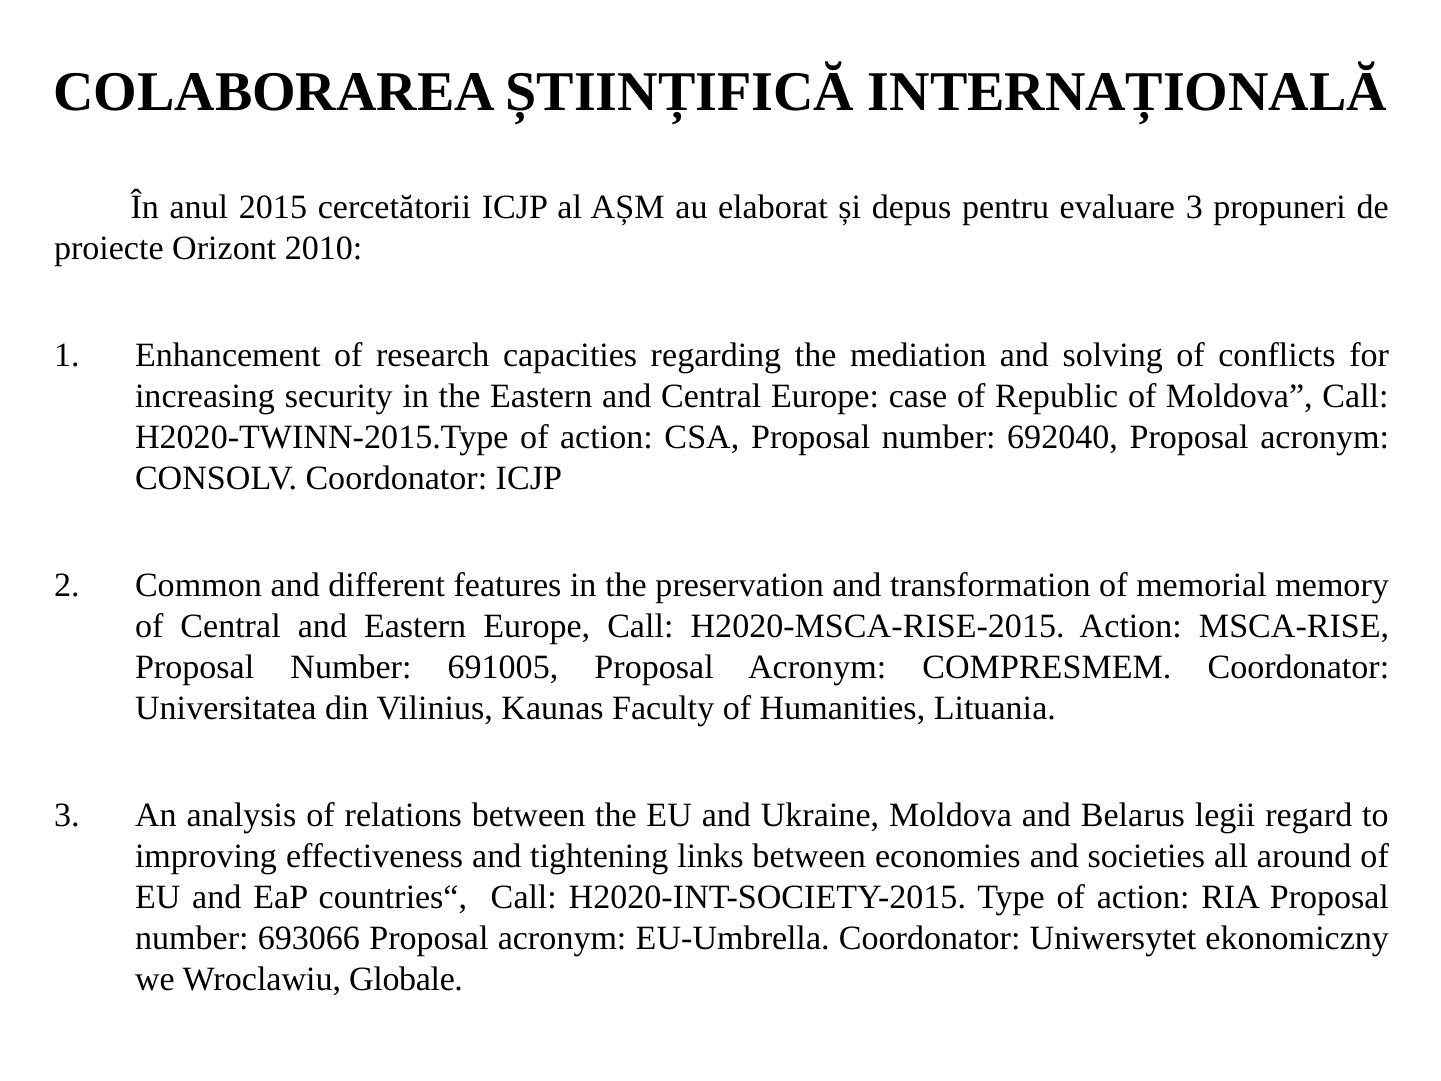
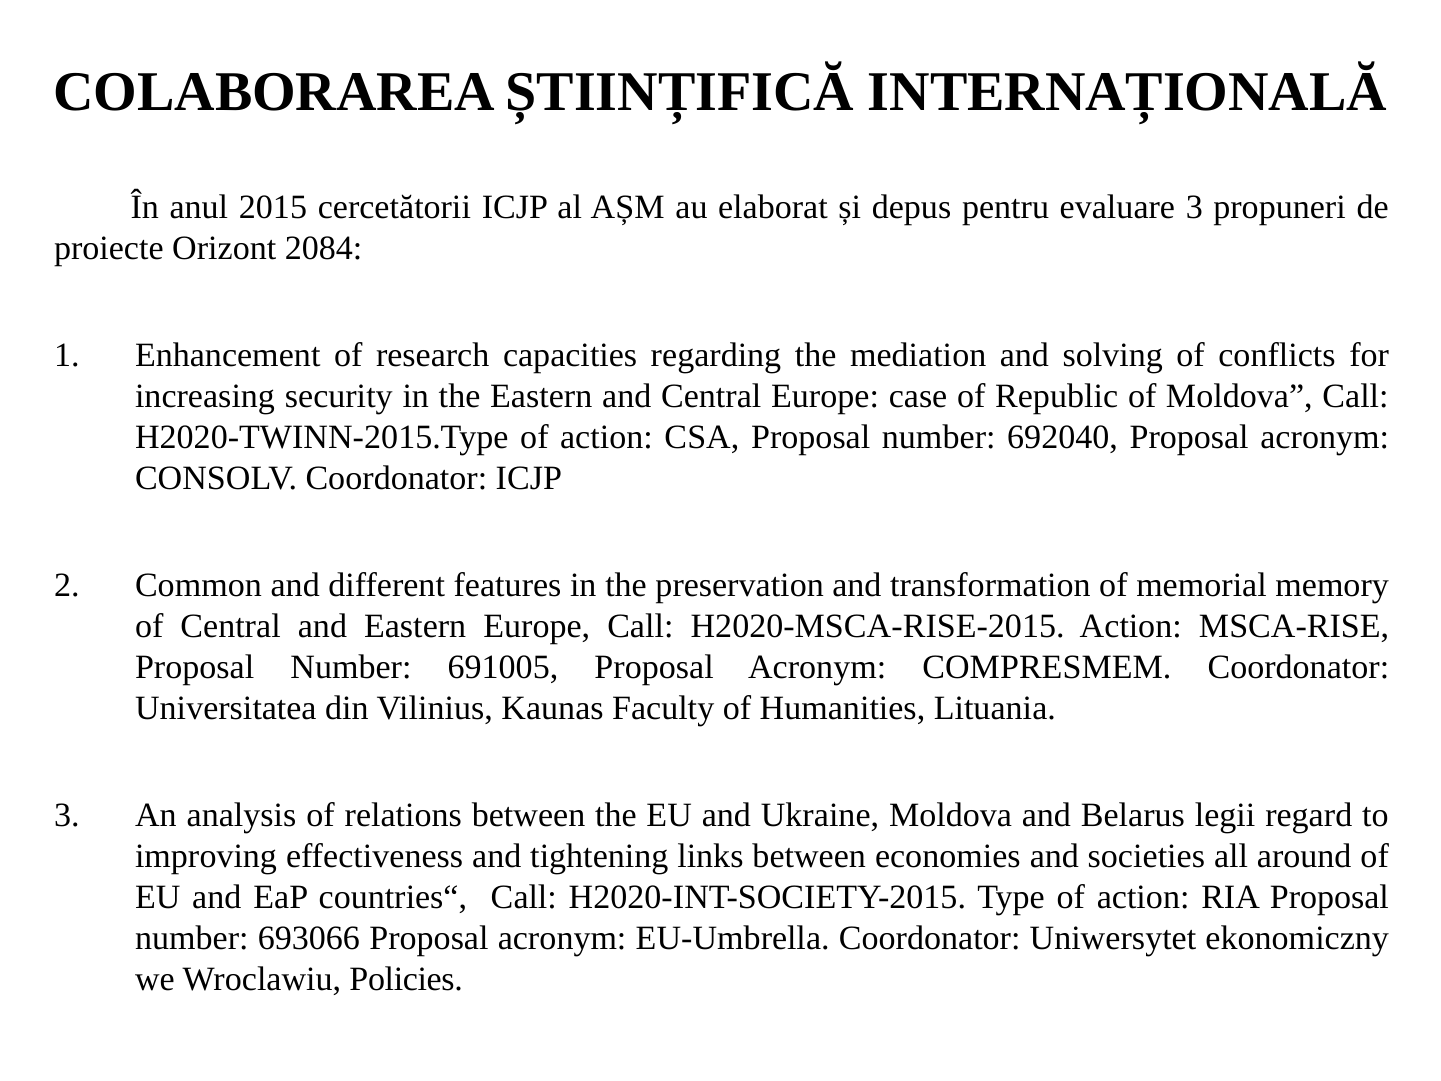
2010: 2010 -> 2084
Globale: Globale -> Policies
